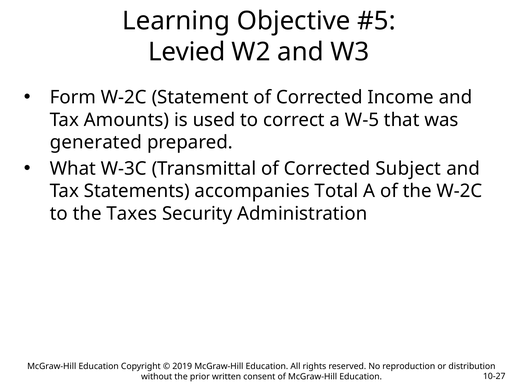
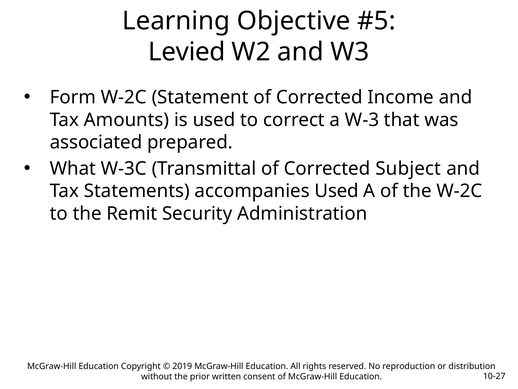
W-5: W-5 -> W-3
generated: generated -> associated
accompanies Total: Total -> Used
Taxes: Taxes -> Remit
